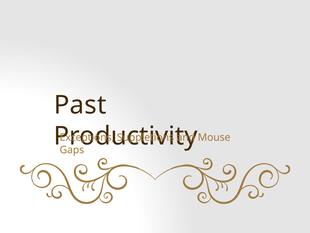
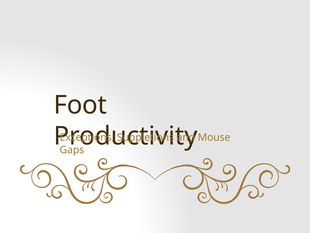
Past: Past -> Foot
